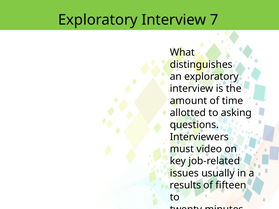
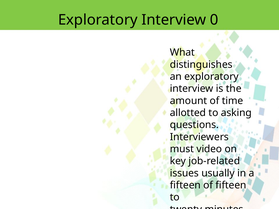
7: 7 -> 0
results at (185, 185): results -> fifteen
